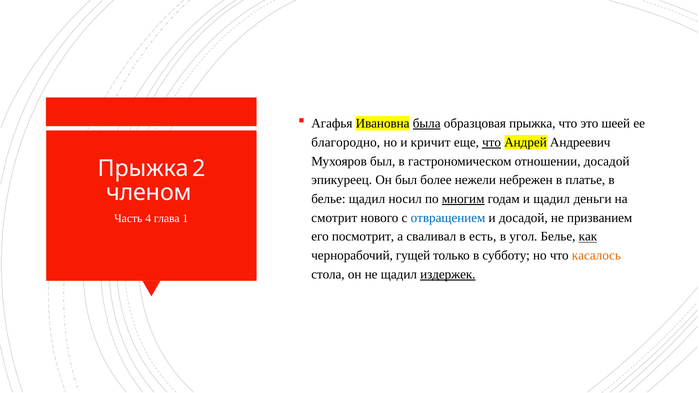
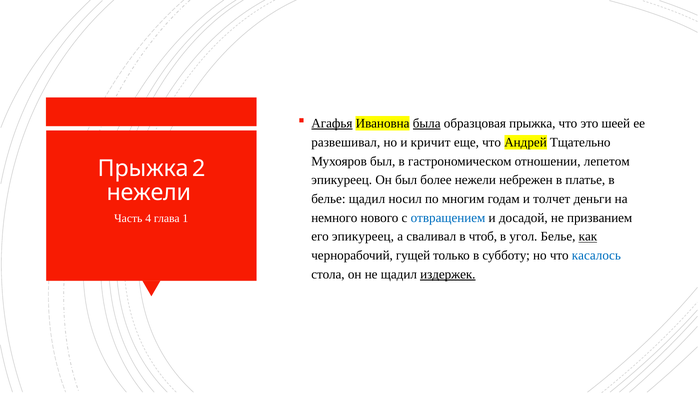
Агафья underline: none -> present
благородно: благородно -> развешивал
что at (492, 142) underline: present -> none
Андреевич: Андреевич -> Тщательно
отношении досадой: досадой -> лепетом
членом at (149, 192): членом -> нежели
многим underline: present -> none
и щадил: щадил -> толчет
смотрит: смотрит -> немного
его посмотрит: посмотрит -> эпикуреец
есть: есть -> чтоб
касалось colour: orange -> blue
